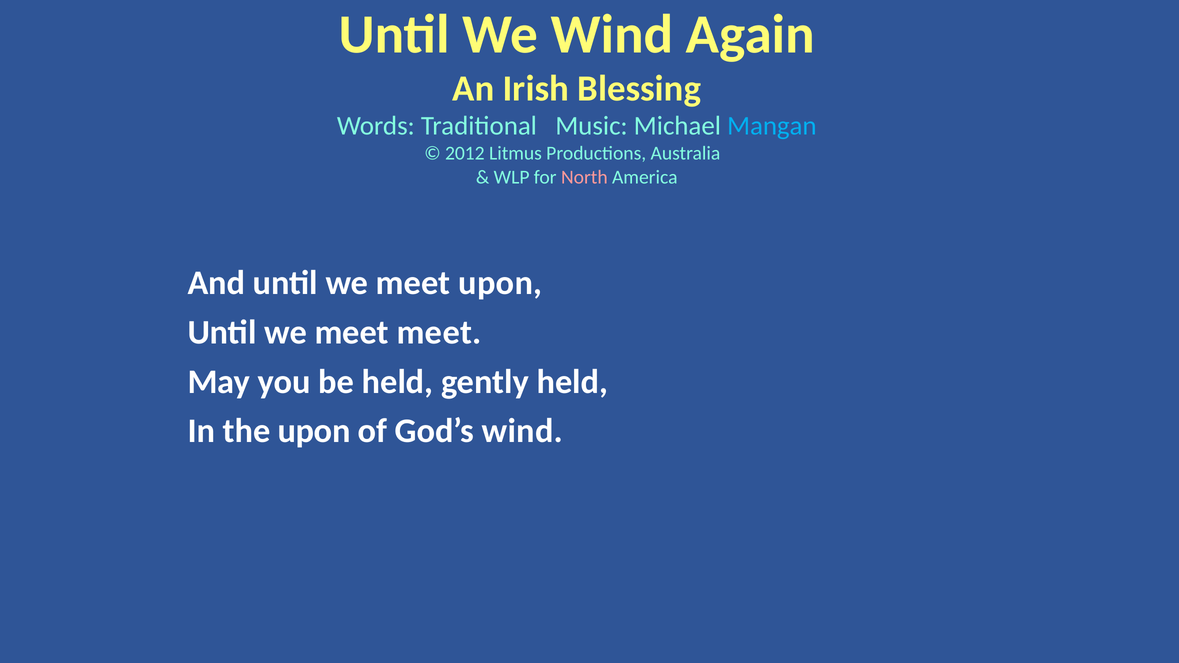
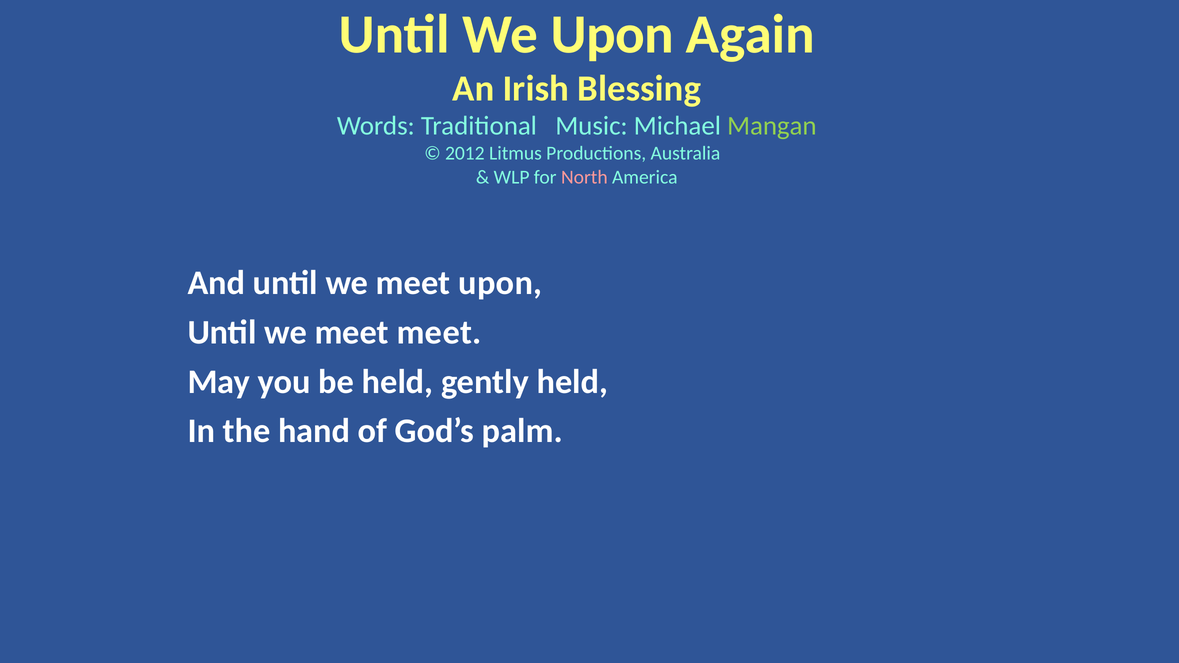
We Wind: Wind -> Upon
Mangan colour: light blue -> light green
the upon: upon -> hand
God’s wind: wind -> palm
